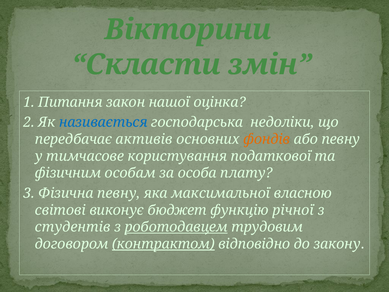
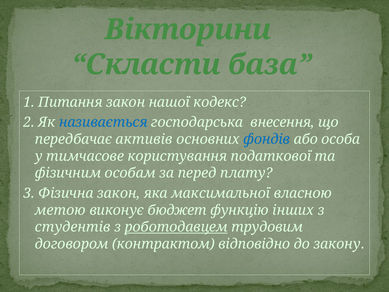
змін: змін -> база
оцінка: оцінка -> кодекс
недоліки: недоліки -> внесення
фондів colour: orange -> blue
або певну: певну -> особа
особа: особа -> перед
Фізична певну: певну -> закон
світові: світові -> метою
річної: річної -> інших
контрактом underline: present -> none
